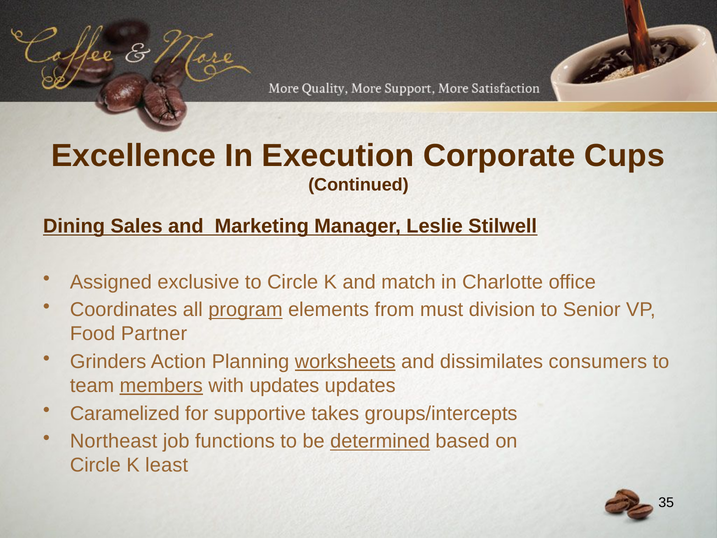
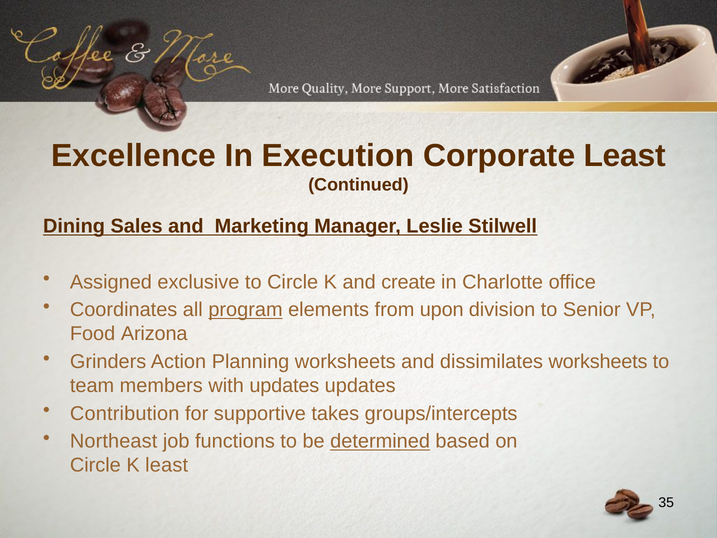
Corporate Cups: Cups -> Least
match: match -> create
must: must -> upon
Partner: Partner -> Arizona
worksheets at (345, 362) underline: present -> none
dissimilates consumers: consumers -> worksheets
members underline: present -> none
Caramelized: Caramelized -> Contribution
